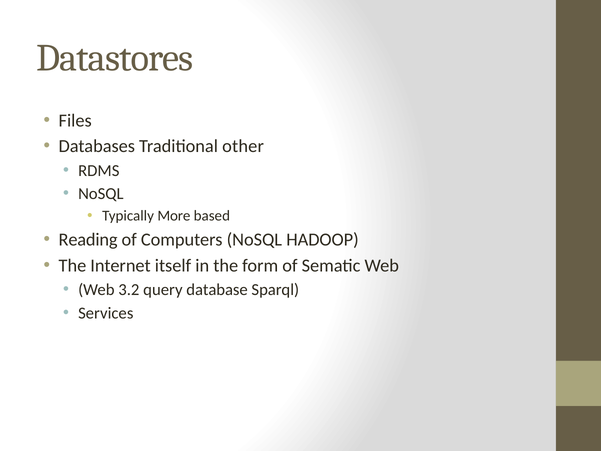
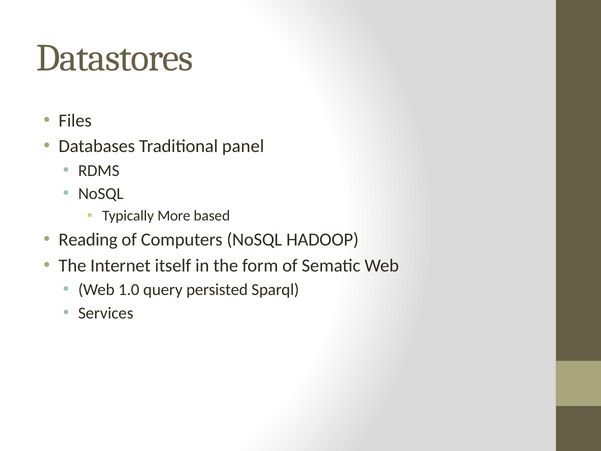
other: other -> panel
3.2: 3.2 -> 1.0
database: database -> persisted
